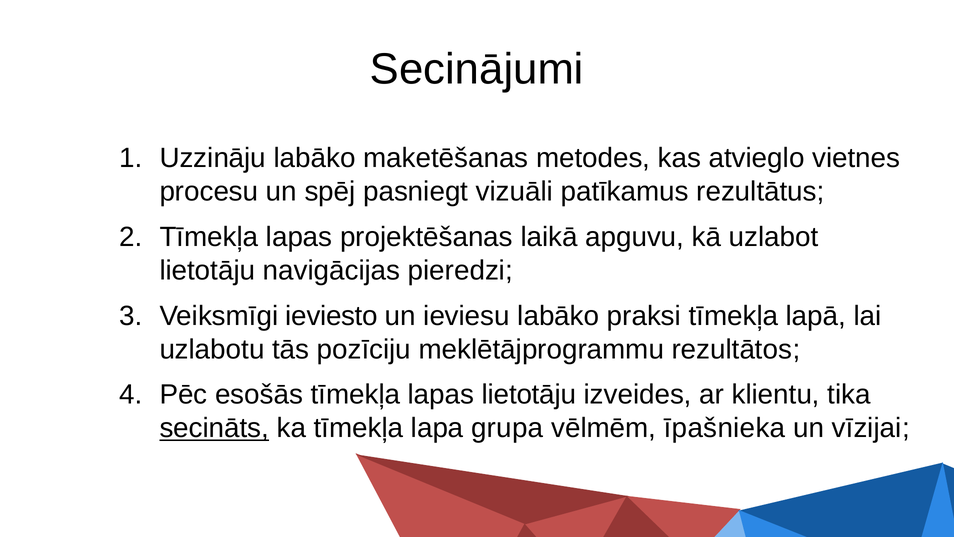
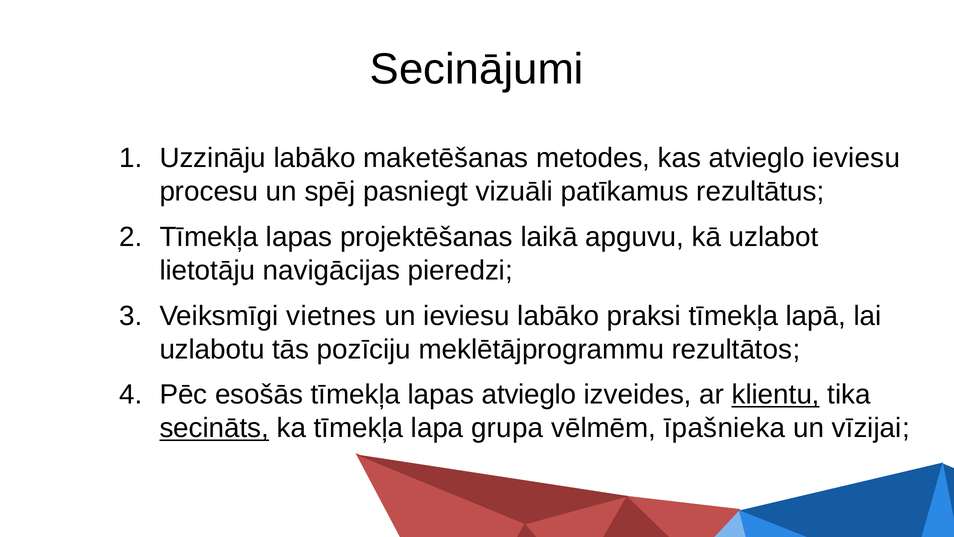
atvieglo vietnes: vietnes -> ieviesu
ieviesto: ieviesto -> vietnes
lapas lietotāju: lietotāju -> atvieglo
klientu underline: none -> present
